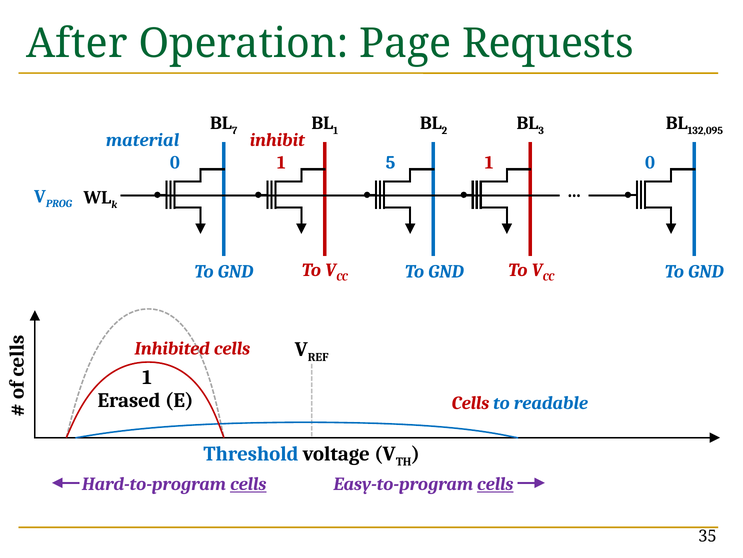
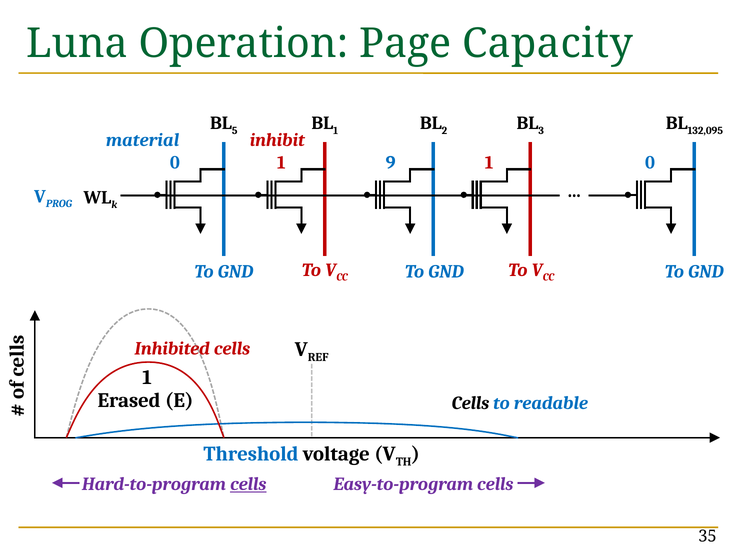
After: After -> Luna
Requests: Requests -> Capacity
7: 7 -> 5
5: 5 -> 9
Cells at (470, 403) colour: red -> black
cells at (495, 483) underline: present -> none
